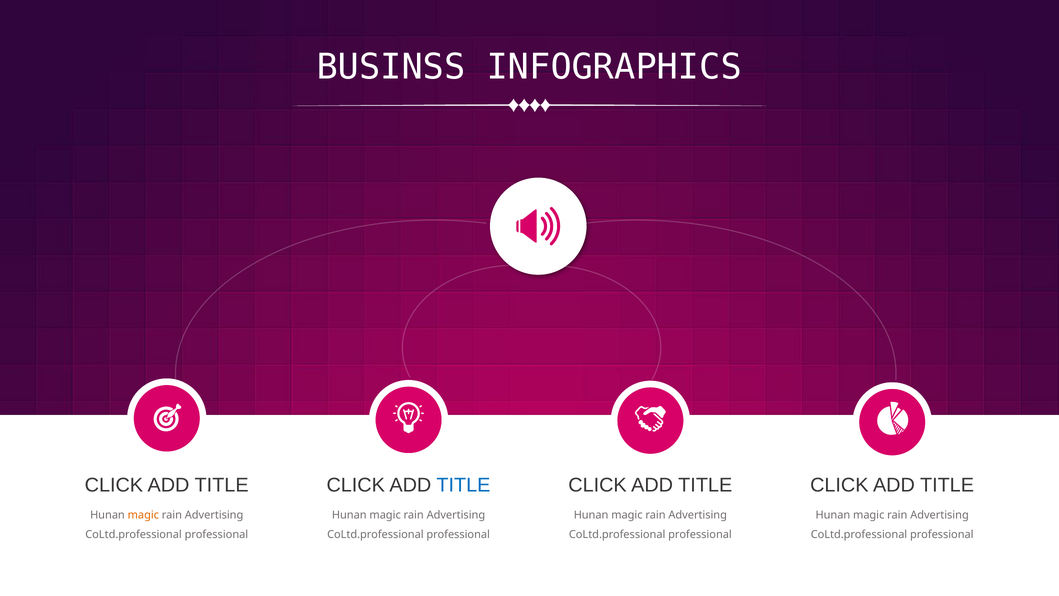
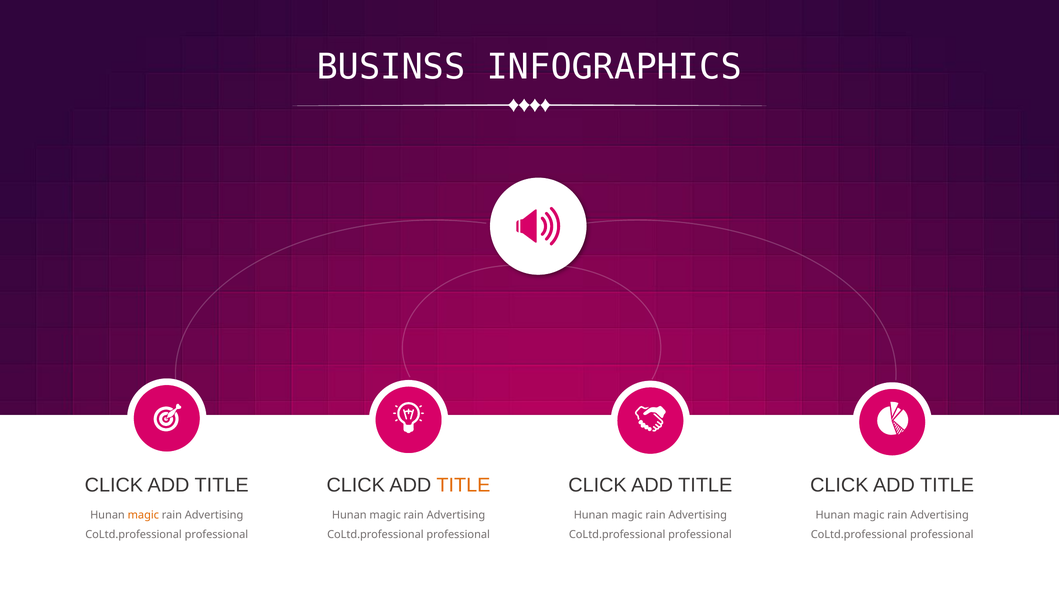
TITLE at (463, 485) colour: blue -> orange
